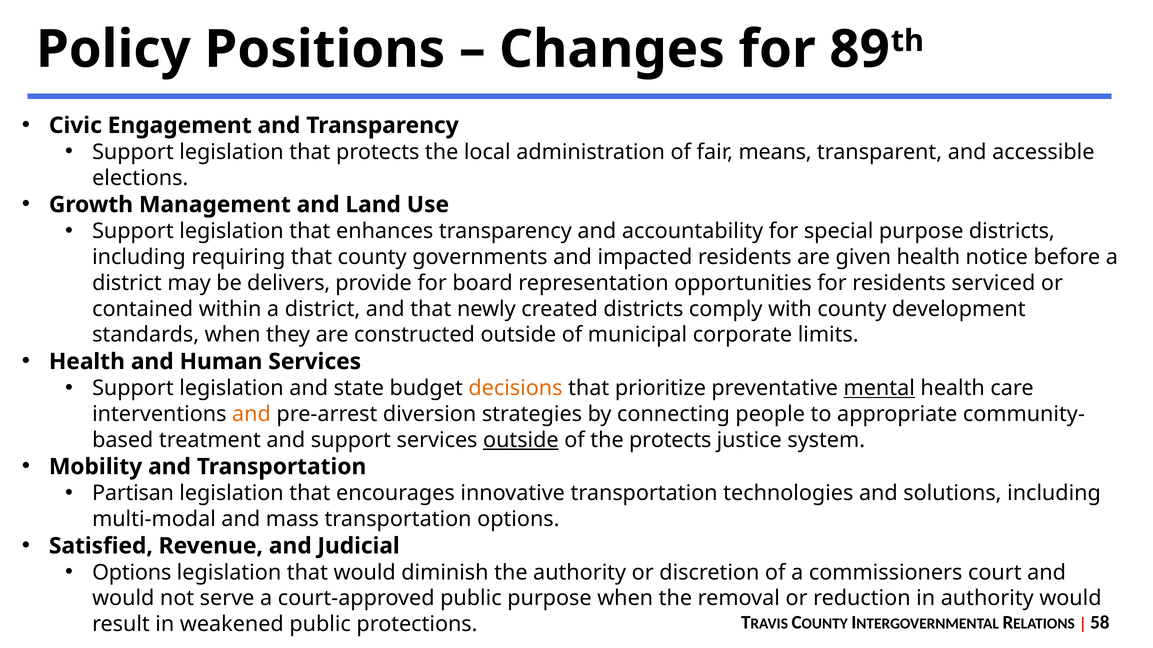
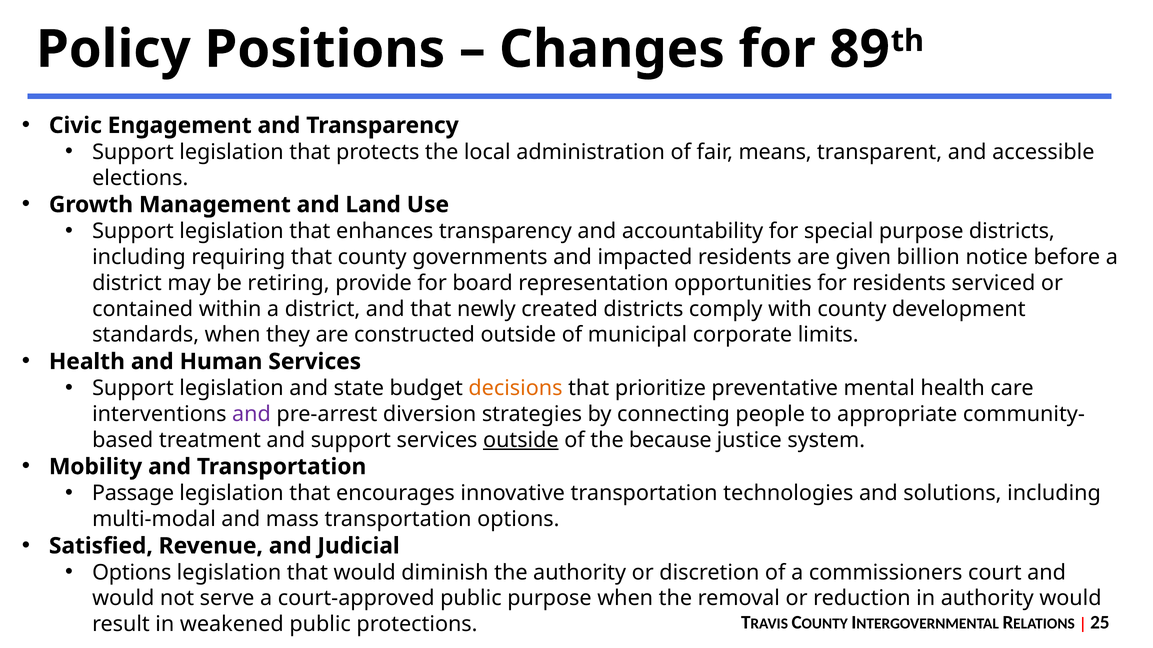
given health: health -> billion
delivers: delivers -> retiring
mental underline: present -> none
and at (252, 414) colour: orange -> purple
the protects: protects -> because
Partisan: Partisan -> Passage
58: 58 -> 25
